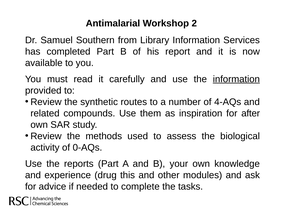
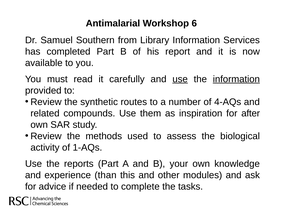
2: 2 -> 6
use at (180, 79) underline: none -> present
0-AQs: 0-AQs -> 1-AQs
drug: drug -> than
